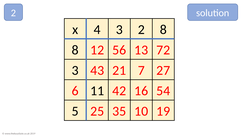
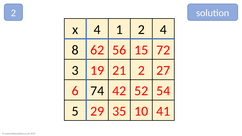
4 3: 3 -> 1
2 8: 8 -> 4
12: 12 -> 62
13: 13 -> 15
43: 43 -> 19
21 7: 7 -> 2
11: 11 -> 74
16: 16 -> 52
25: 25 -> 29
19: 19 -> 41
